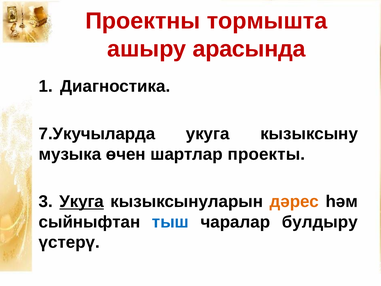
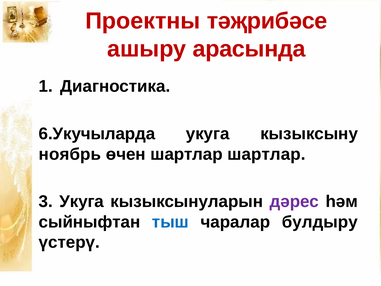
тормышта: тормышта -> тәҗрибәсе
7.Укучыларда: 7.Укучыларда -> 6.Укучыларда
музыка: музыка -> ноябрь
шартлар проекты: проекты -> шартлар
Укуга at (82, 201) underline: present -> none
дәрес colour: orange -> purple
